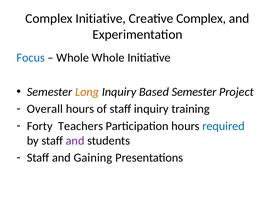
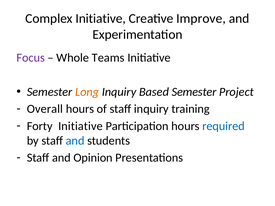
Creative Complex: Complex -> Improve
Focus colour: blue -> purple
Whole Whole: Whole -> Teams
Forty Teachers: Teachers -> Initiative
and at (75, 141) colour: purple -> blue
Gaining: Gaining -> Opinion
